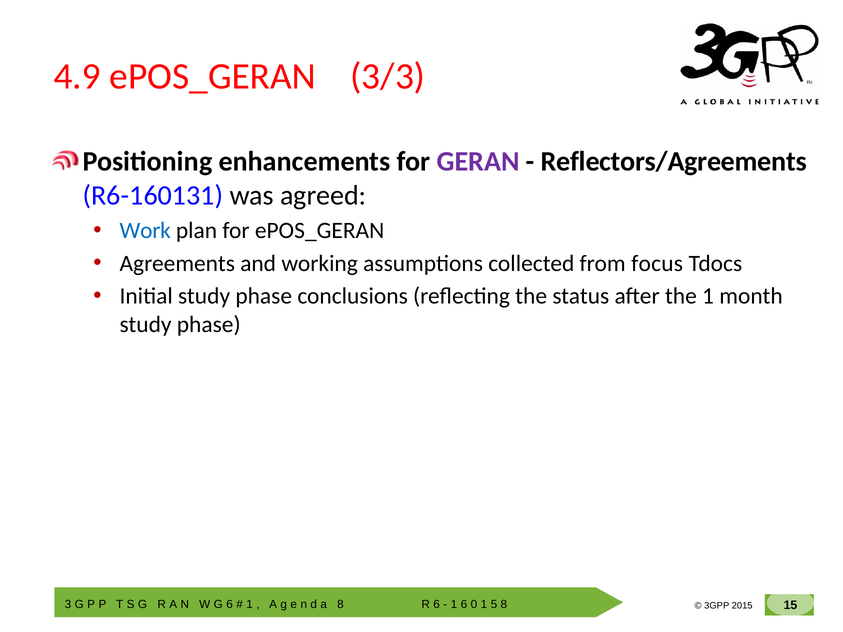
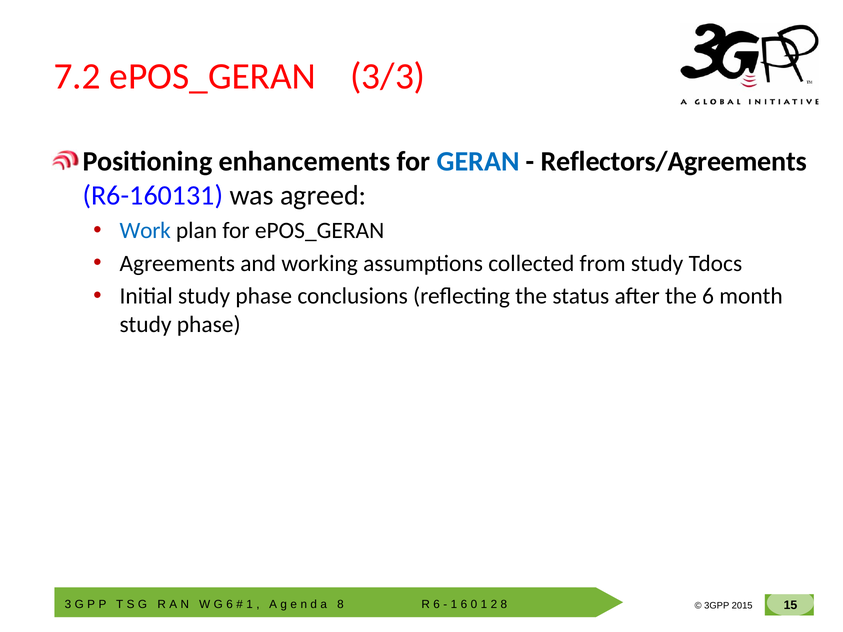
4.9: 4.9 -> 7.2
GERAN colour: purple -> blue
from focus: focus -> study
the 1: 1 -> 6
5: 5 -> 2
